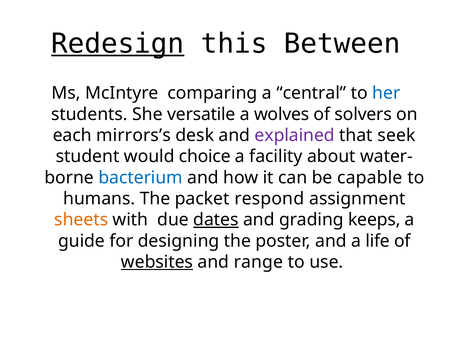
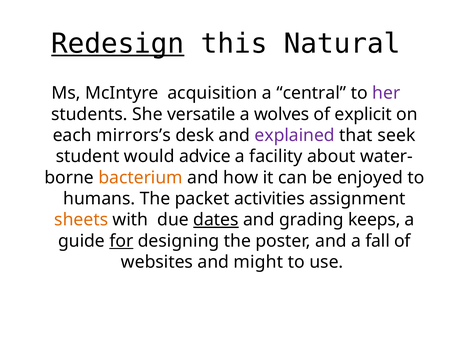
Between: Between -> Natural
comparing: comparing -> acquisition
her colour: blue -> purple
solvers: solvers -> explicit
choice: choice -> advice
bacterium colour: blue -> orange
capable: capable -> enjoyed
respond: respond -> activities
for underline: none -> present
life: life -> fall
websites underline: present -> none
range: range -> might
